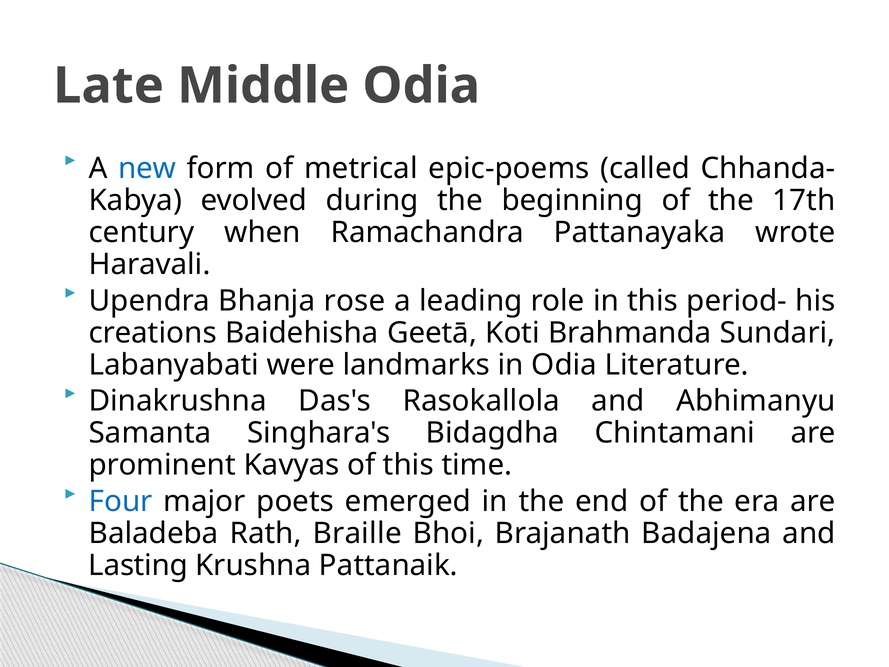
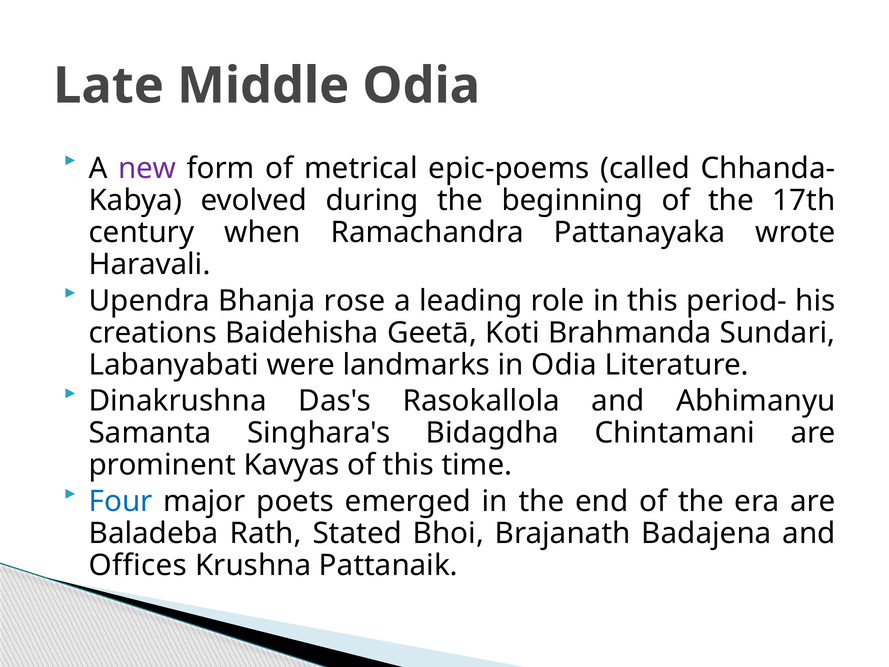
new colour: blue -> purple
Braille: Braille -> Stated
Lasting: Lasting -> Offices
